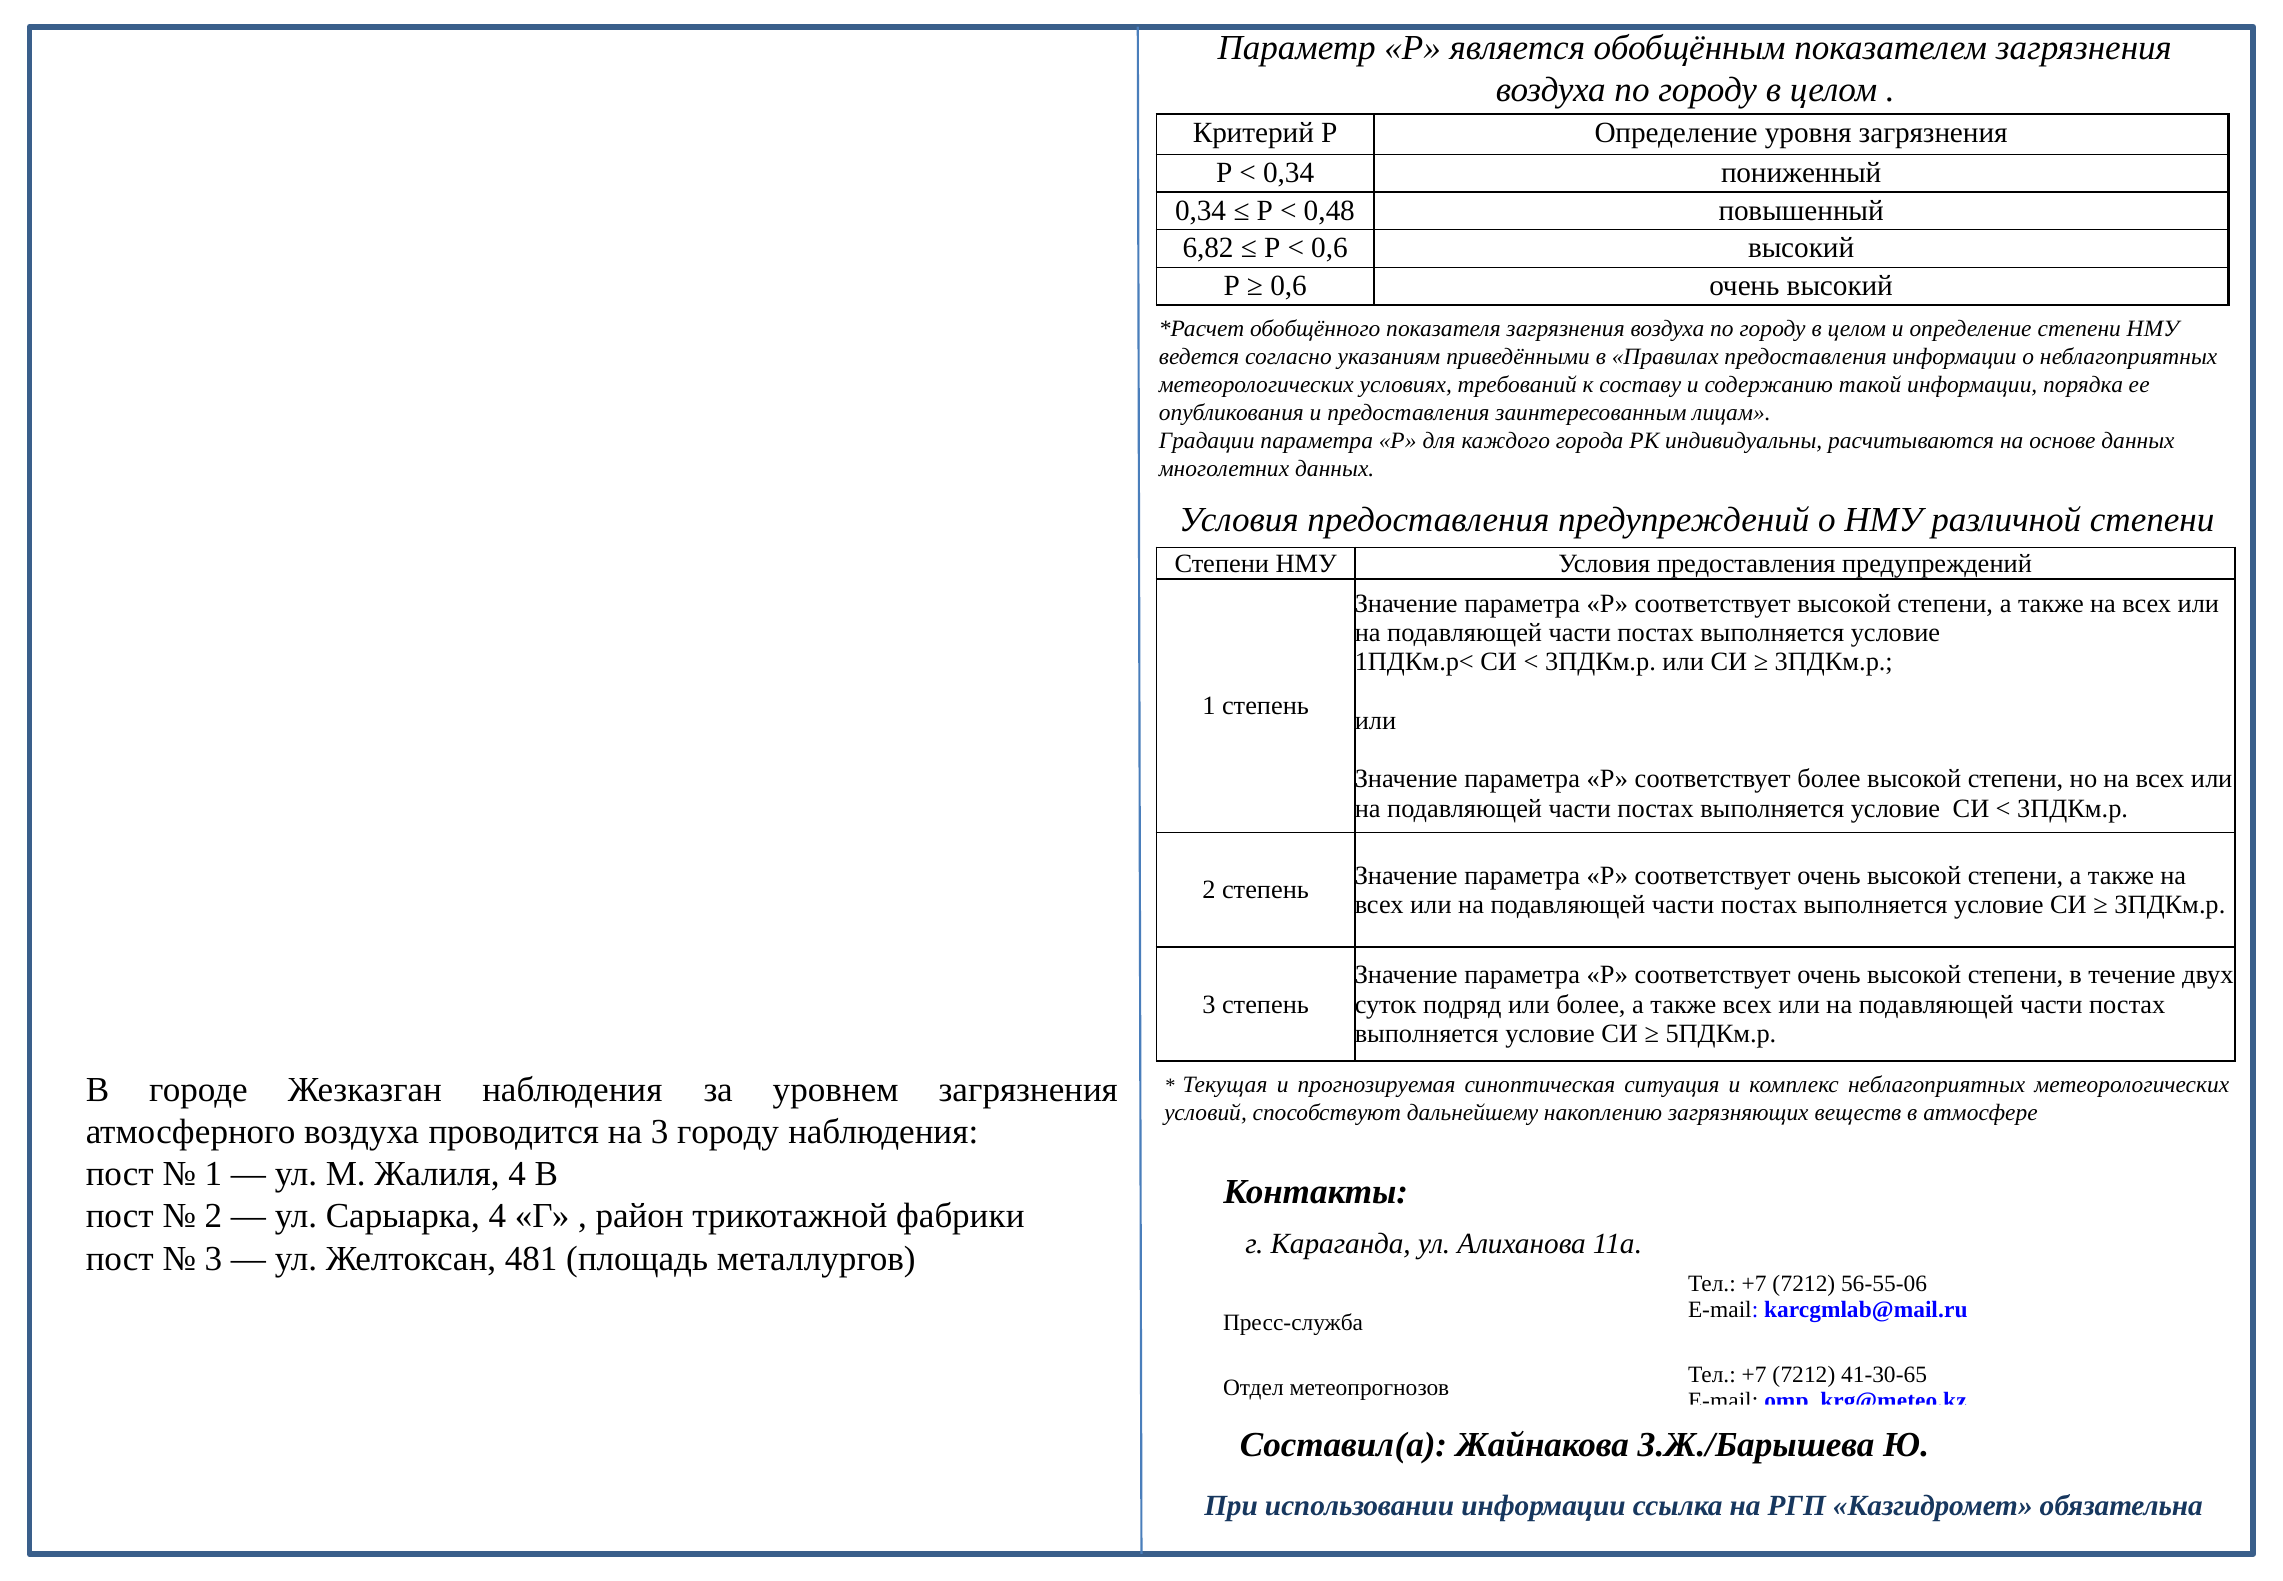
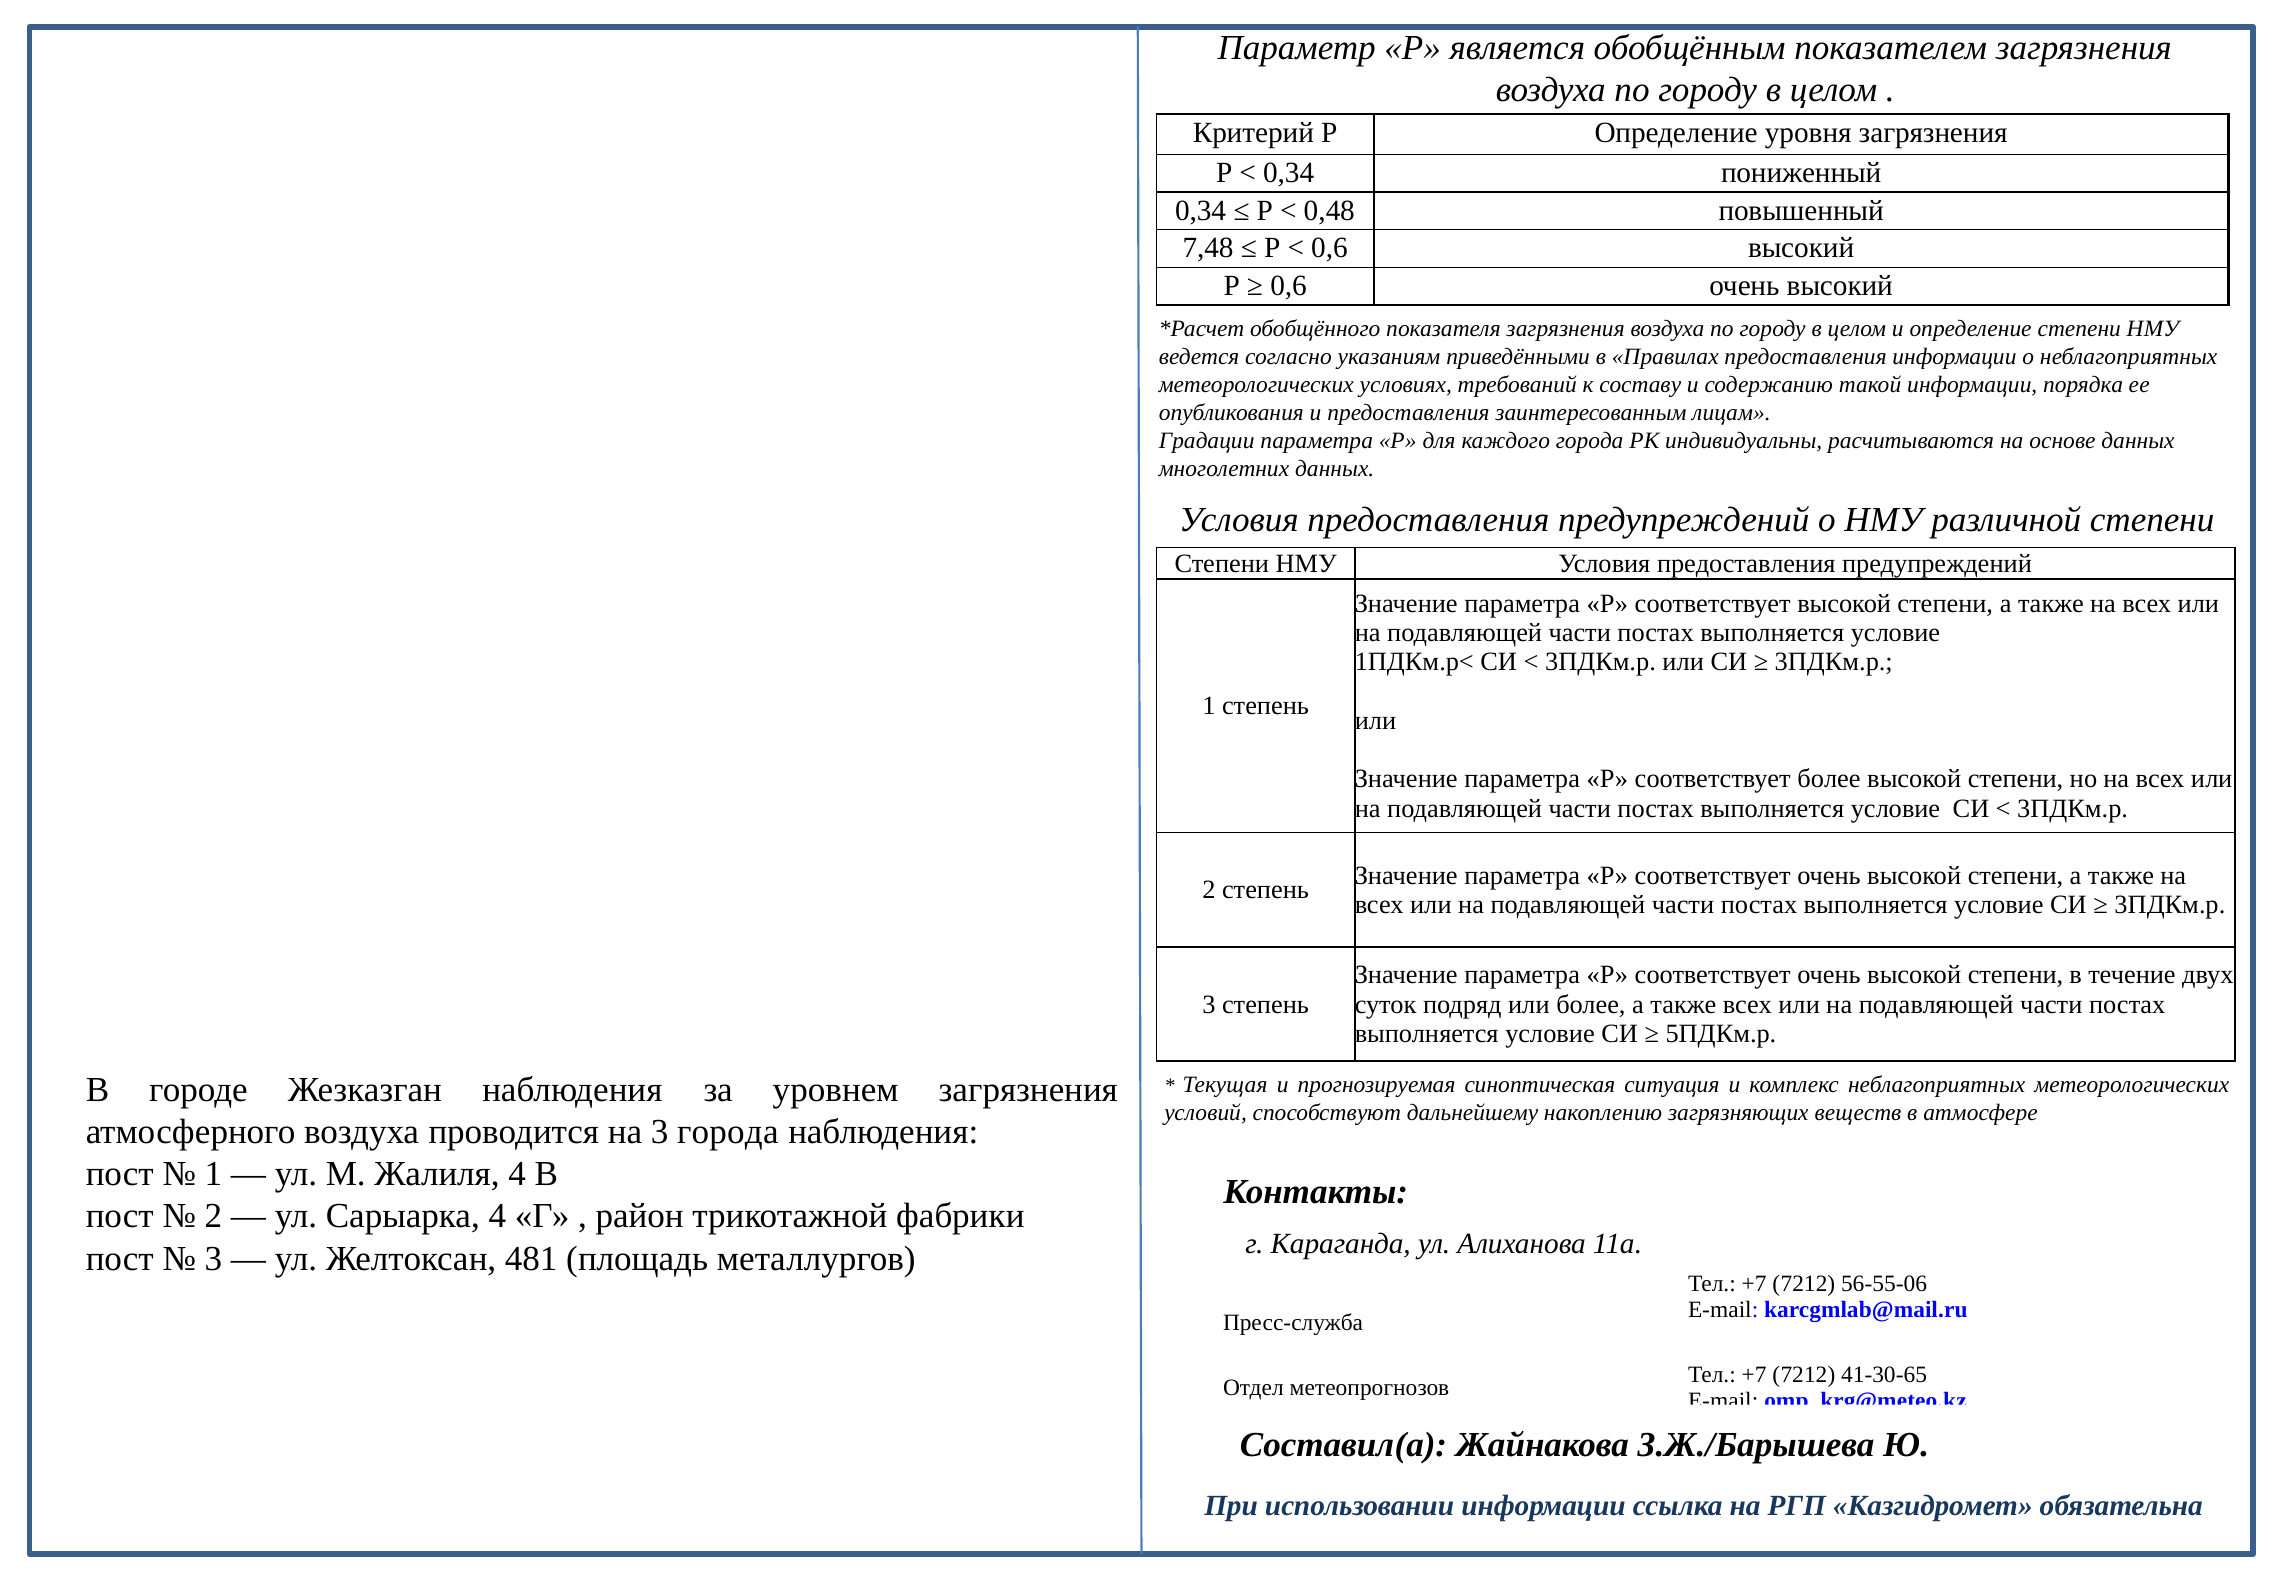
6,82: 6,82 -> 7,48
3 городу: городу -> города
